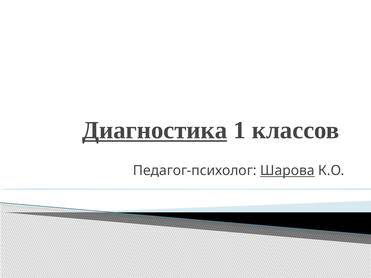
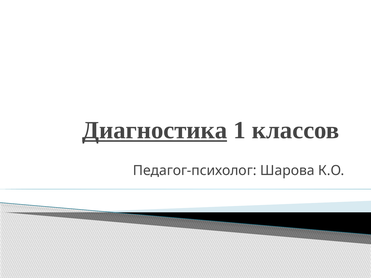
Шарова underline: present -> none
